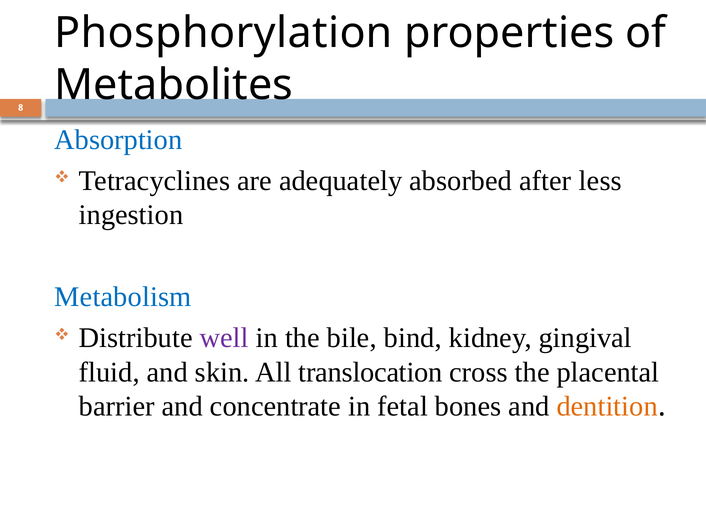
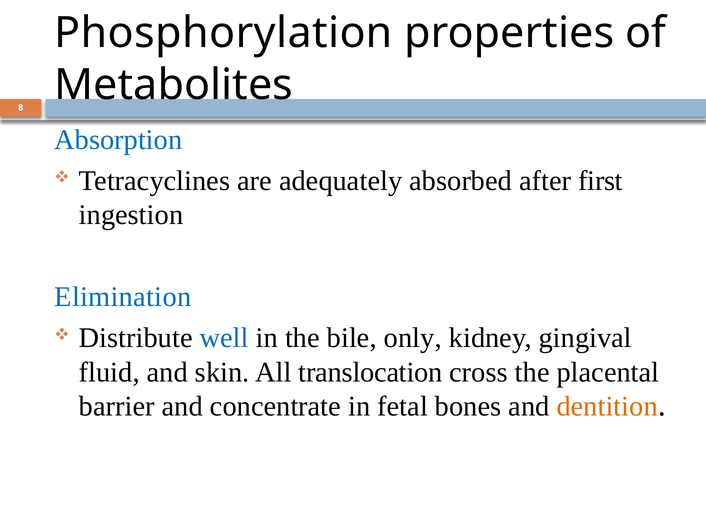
less: less -> first
Metabolism: Metabolism -> Elimination
well colour: purple -> blue
bind: bind -> only
